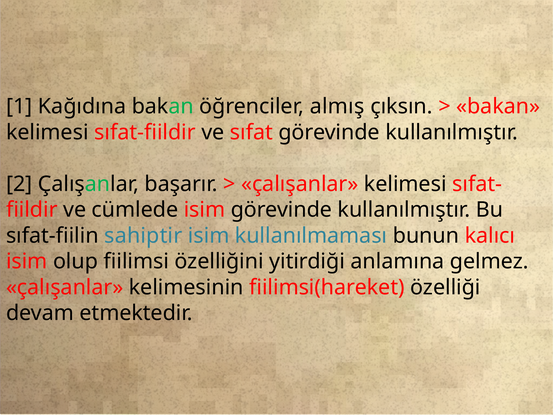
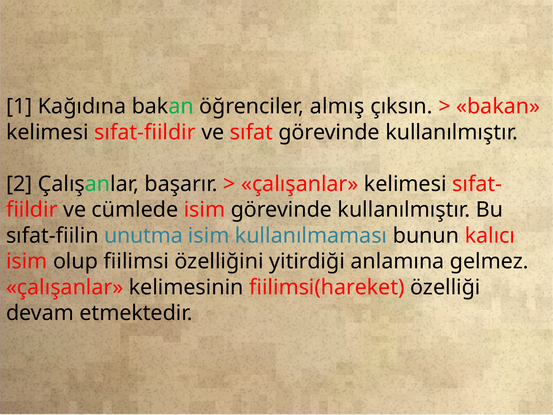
sahiptir: sahiptir -> unutma
